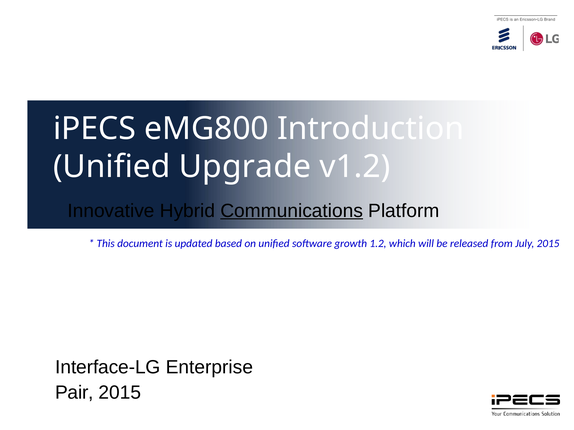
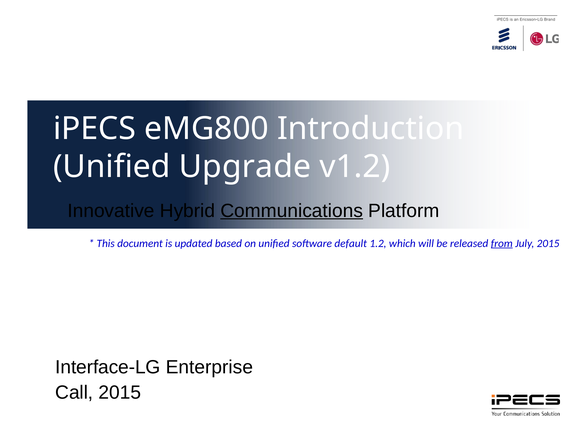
growth: growth -> default
from underline: none -> present
Pair: Pair -> Call
